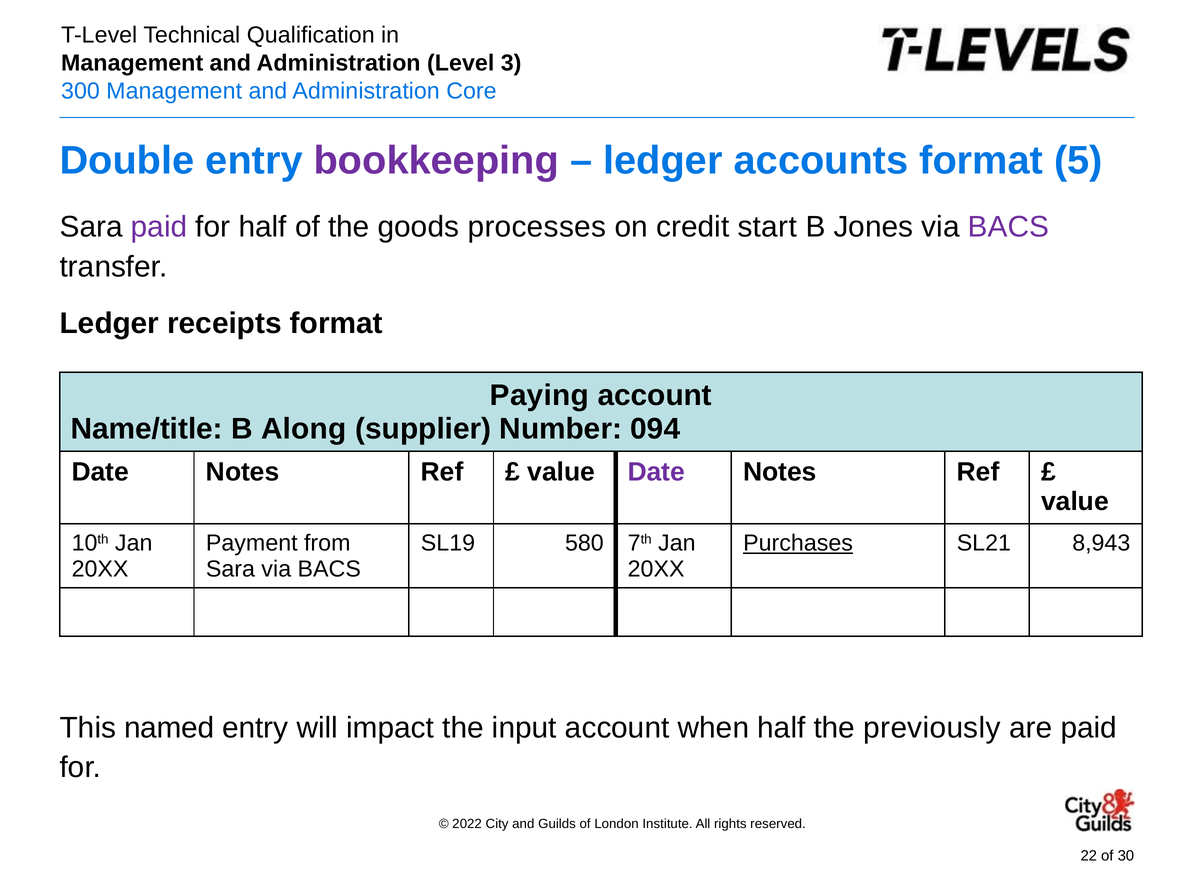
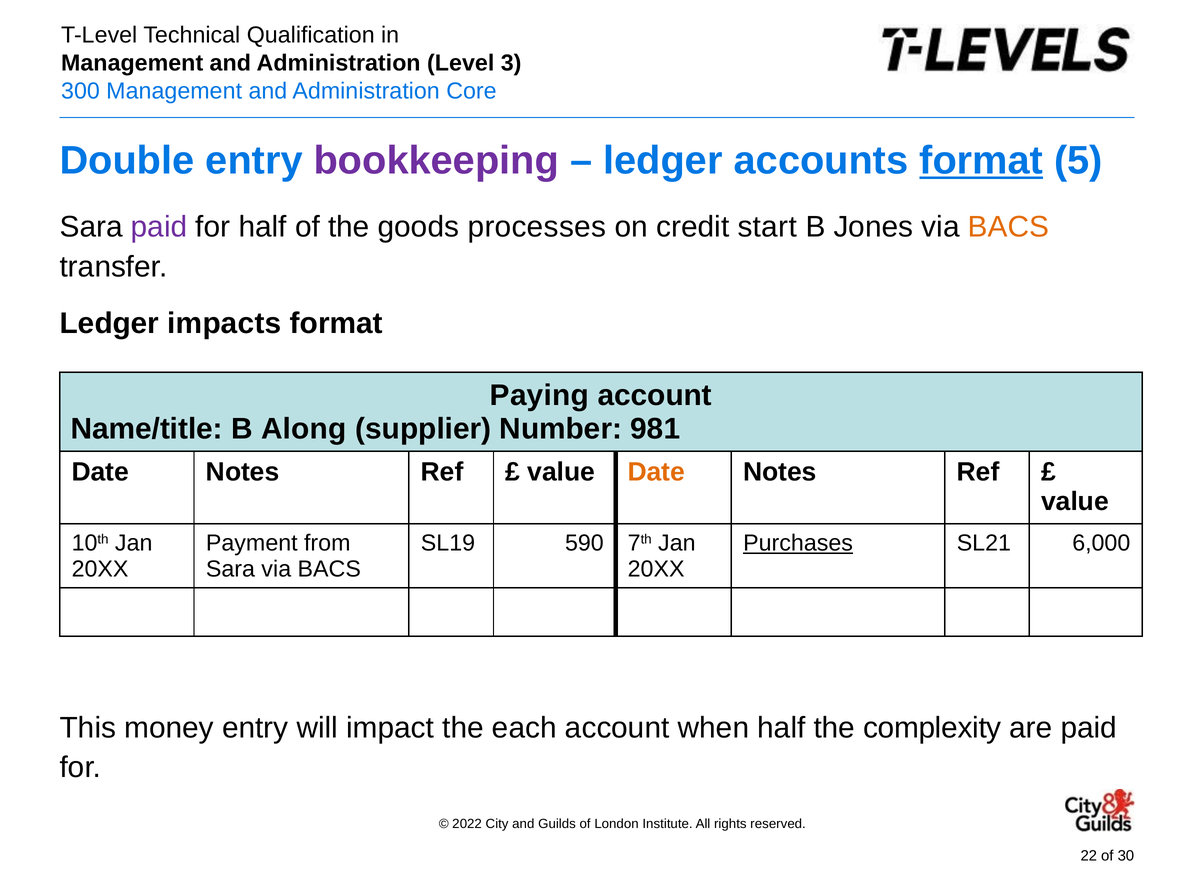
format at (981, 161) underline: none -> present
BACS at (1009, 227) colour: purple -> orange
receipts: receipts -> impacts
094: 094 -> 981
Date at (656, 472) colour: purple -> orange
580: 580 -> 590
8,943: 8,943 -> 6,000
named: named -> money
input: input -> each
previously: previously -> complexity
